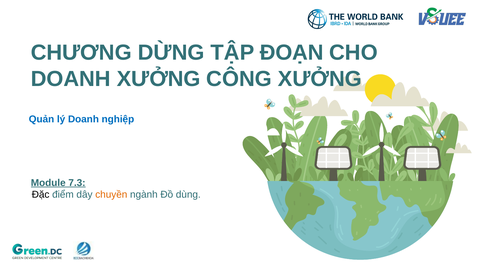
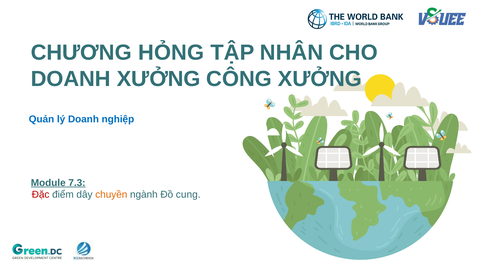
DỪNG: DỪNG -> HỎNG
ĐOẠN: ĐOẠN -> NHÂN
Đặc colour: black -> red
dùng: dùng -> cung
